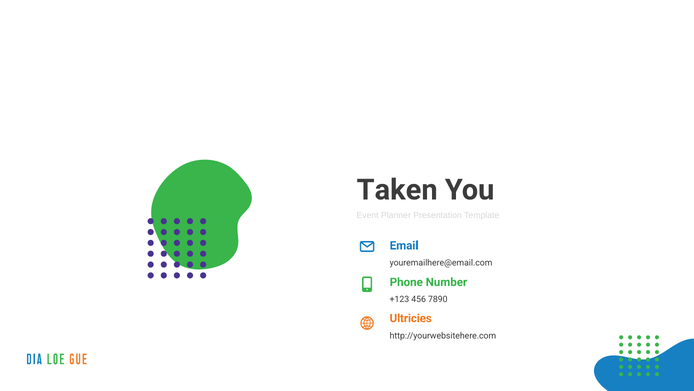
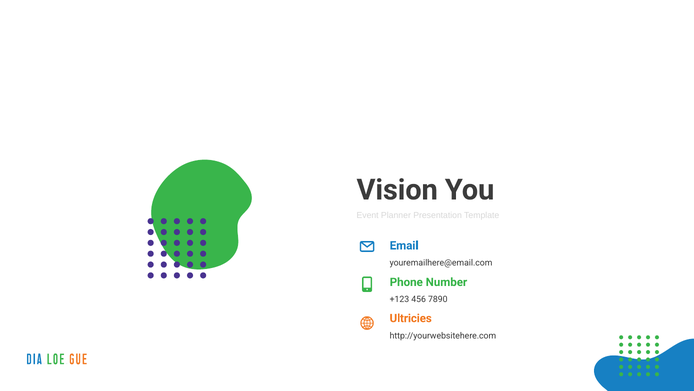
Taken: Taken -> Vision
